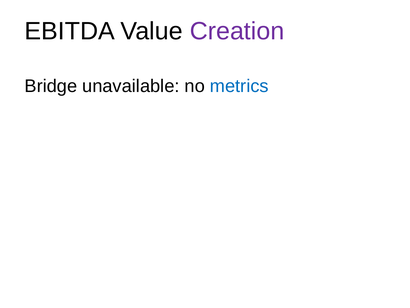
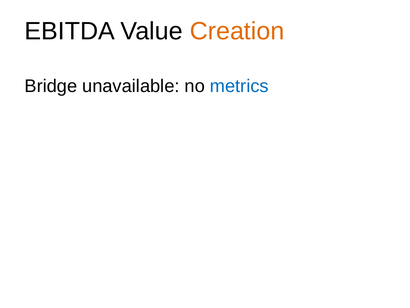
Creation colour: purple -> orange
